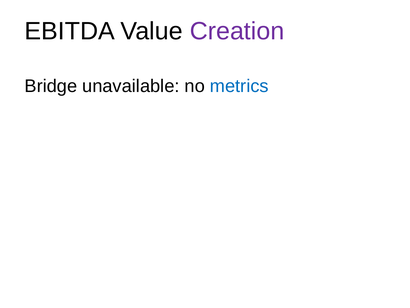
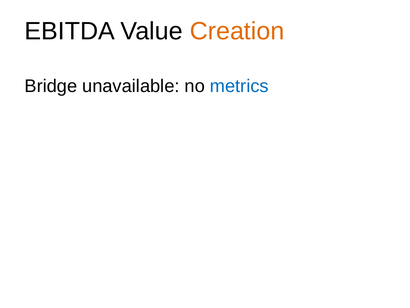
Creation colour: purple -> orange
